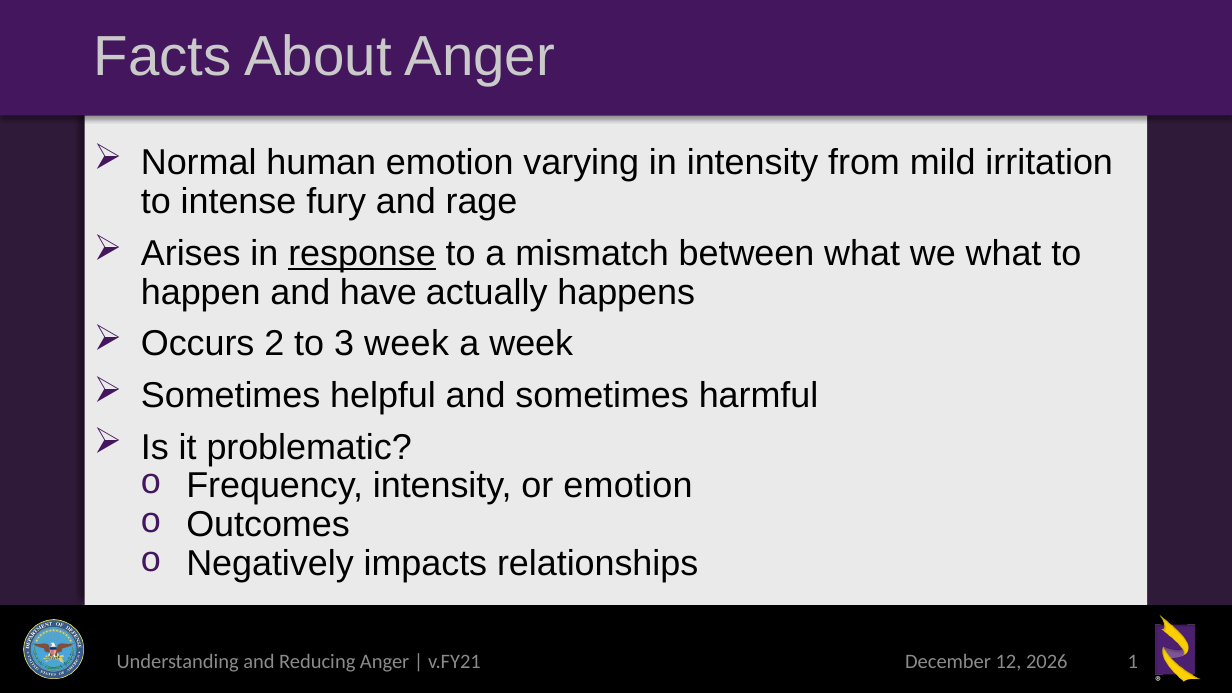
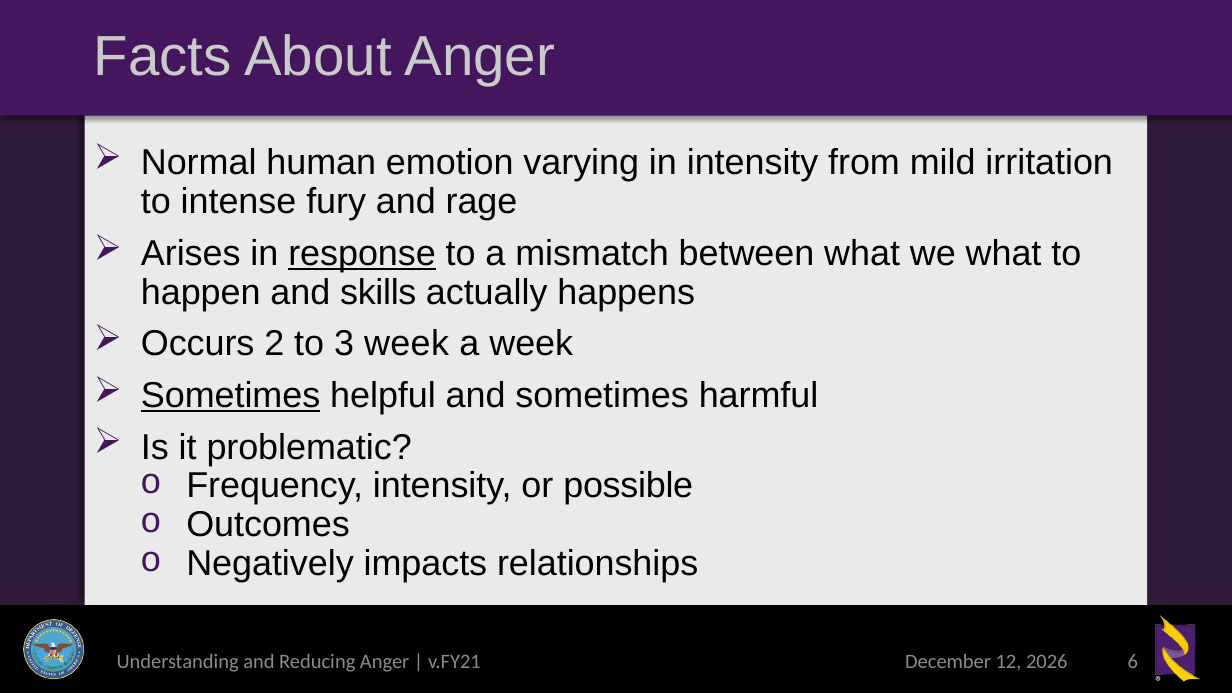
have: have -> skills
Sometimes at (231, 396) underline: none -> present
or emotion: emotion -> possible
1: 1 -> 6
